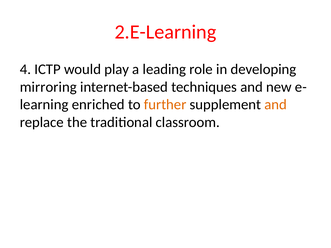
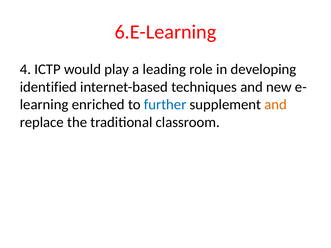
2.E-Learning: 2.E-Learning -> 6.E-Learning
mirroring: mirroring -> identified
further colour: orange -> blue
